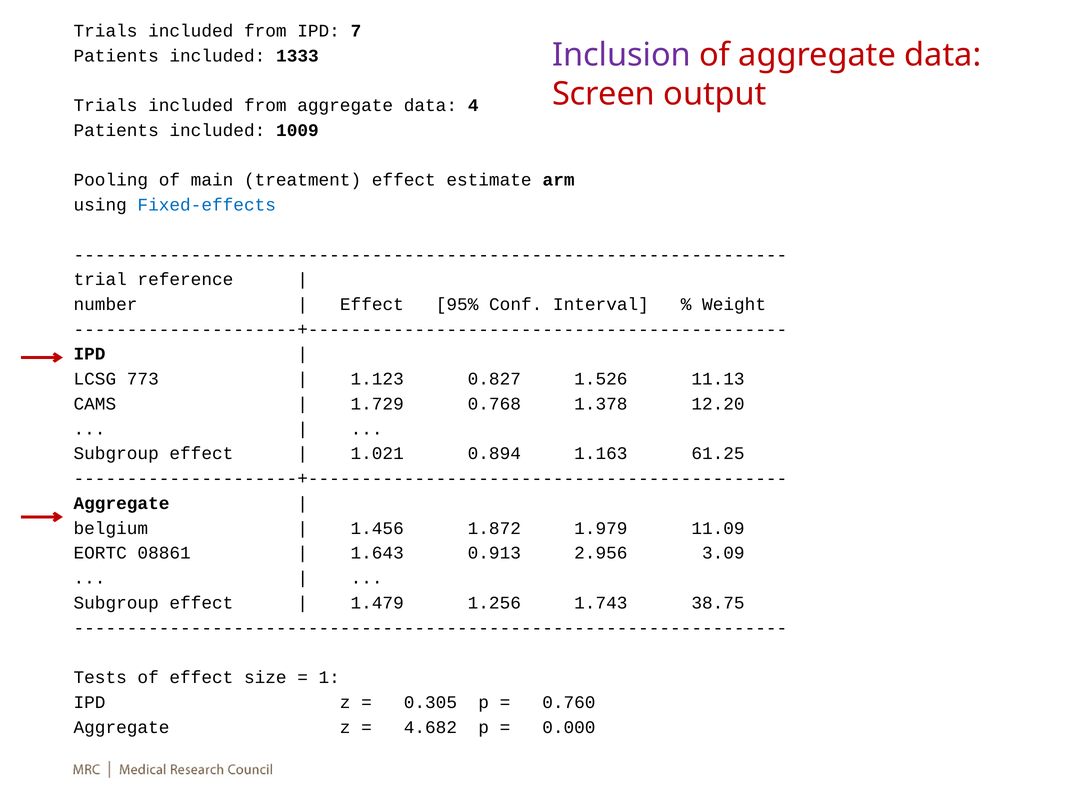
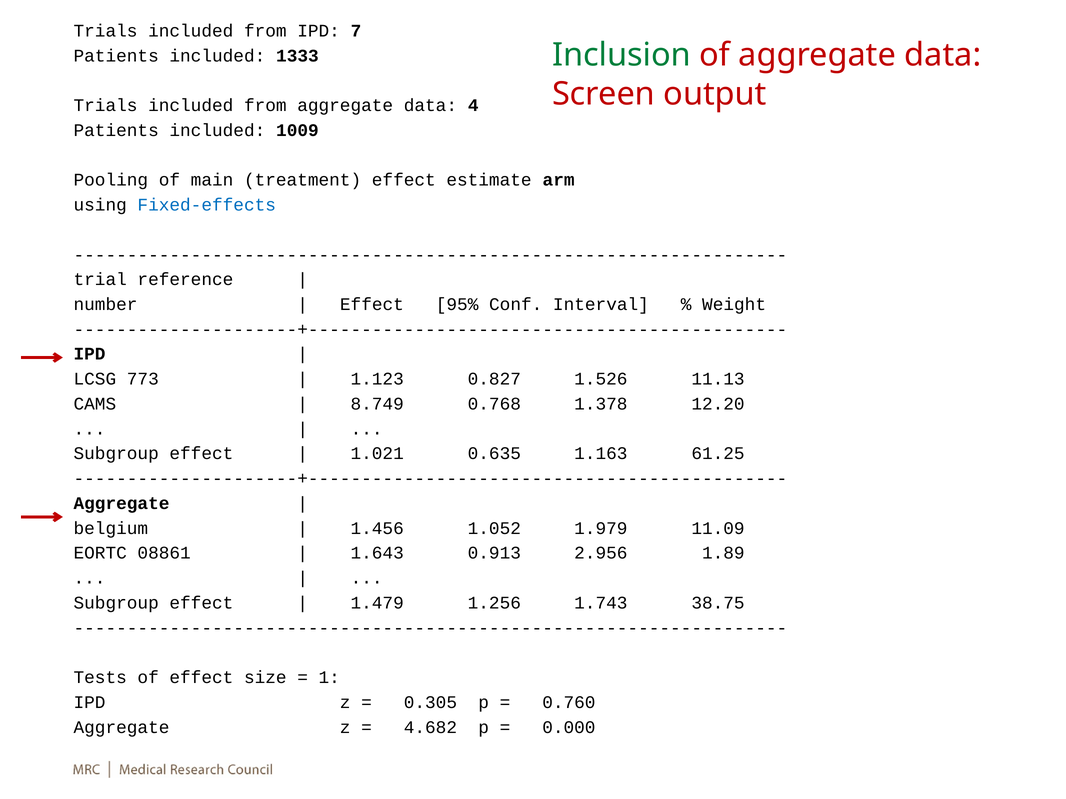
Inclusion colour: purple -> green
1.729: 1.729 -> 8.749
0.894: 0.894 -> 0.635
1.872: 1.872 -> 1.052
3.09: 3.09 -> 1.89
